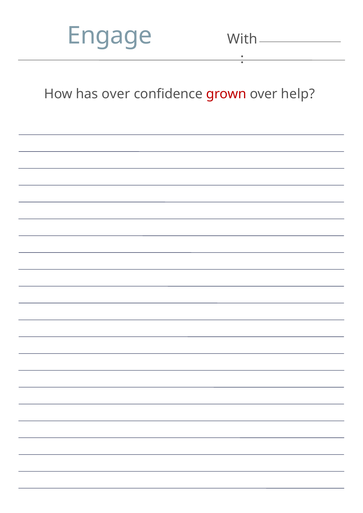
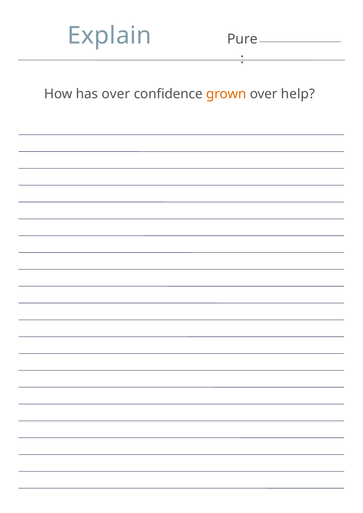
Engage: Engage -> Explain
With: With -> Pure
grown colour: red -> orange
